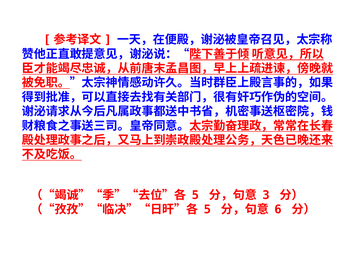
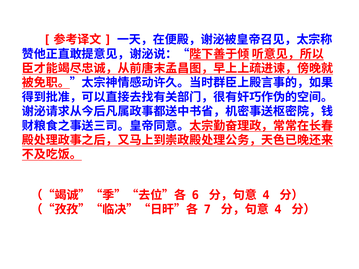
5 at (195, 195): 5 -> 6
3 at (266, 195): 3 -> 4
5 at (207, 210): 5 -> 7
6 at (278, 210): 6 -> 4
